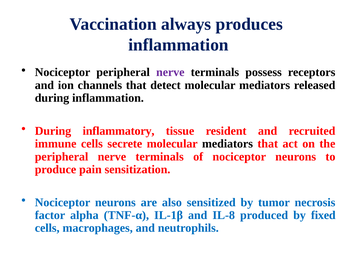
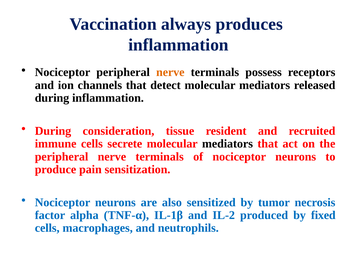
nerve at (170, 72) colour: purple -> orange
inflammatory: inflammatory -> consideration
IL-8: IL-8 -> IL-2
